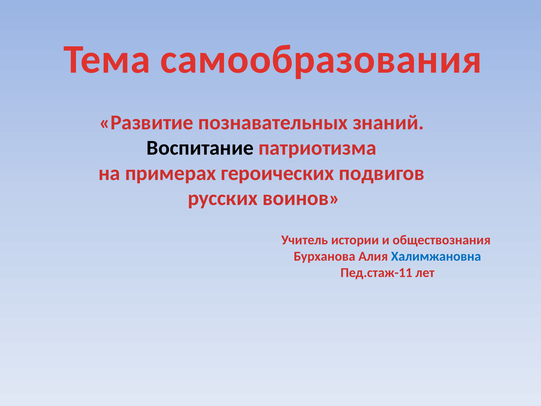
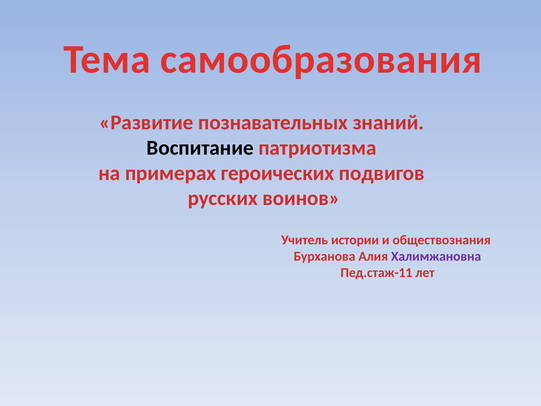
Халимжановна colour: blue -> purple
